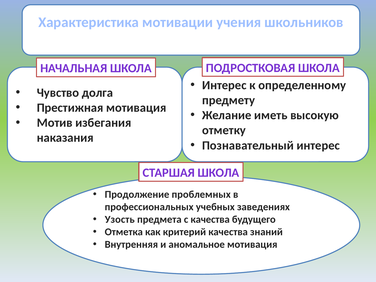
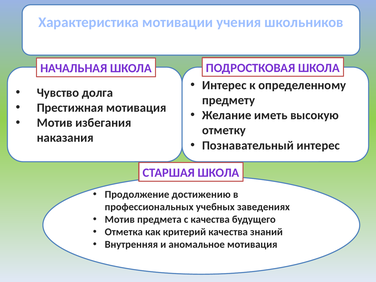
проблемных: проблемных -> достижению
Узость at (120, 219): Узость -> Мотив
